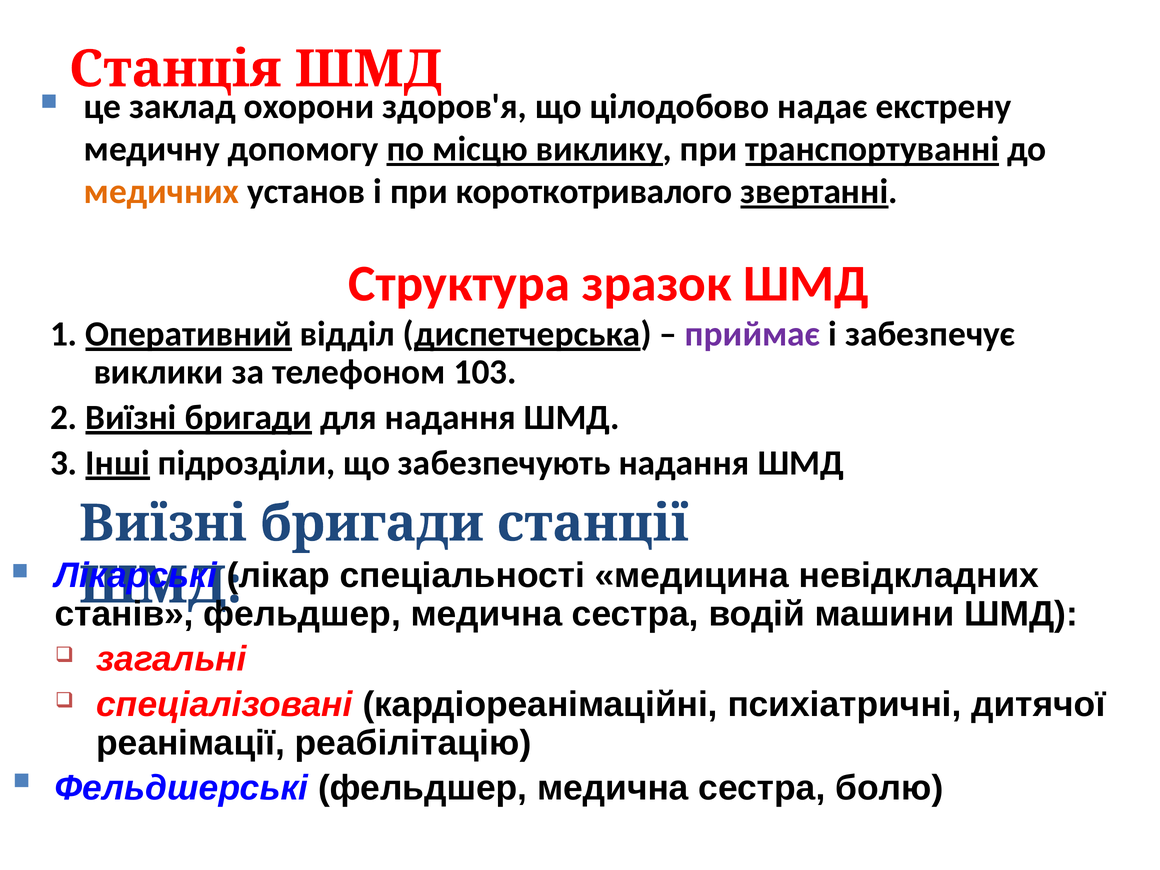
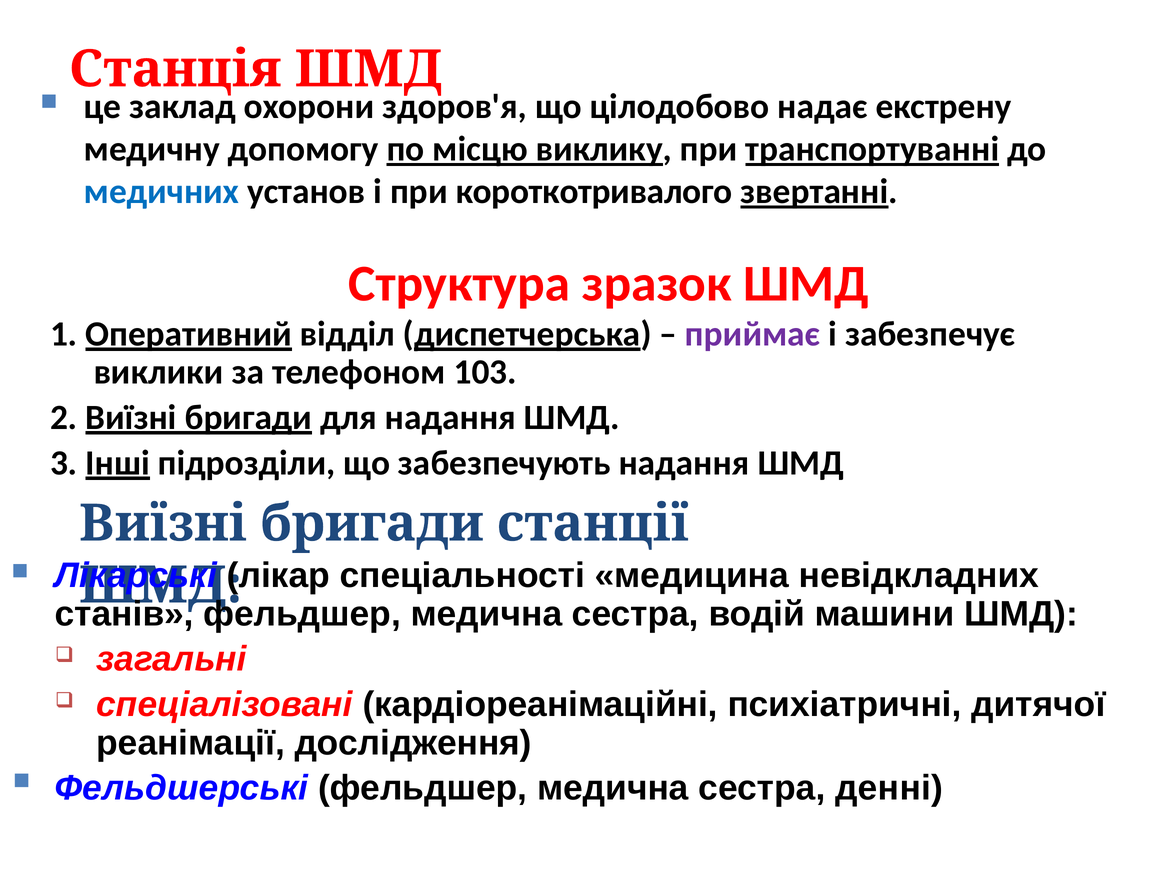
медичних colour: orange -> blue
реабілітацію: реабілітацію -> дослідження
болю: болю -> денні
